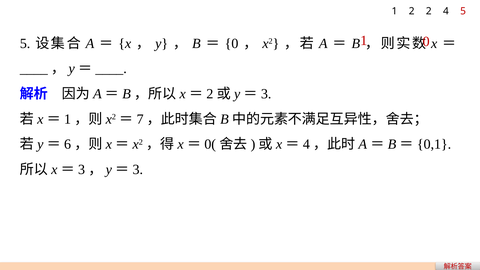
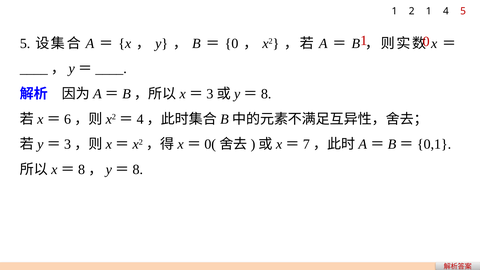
2 2: 2 -> 1
2 at (210, 94): 2 -> 3
3 at (266, 94): 3 -> 8
1 at (68, 119): 1 -> 6
7 at (140, 119): 7 -> 4
6 at (68, 144): 6 -> 3
4 at (306, 144): 4 -> 7
3 at (82, 170): 3 -> 8
3 at (138, 170): 3 -> 8
